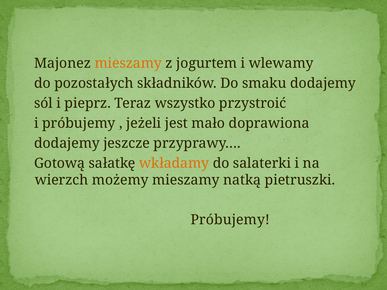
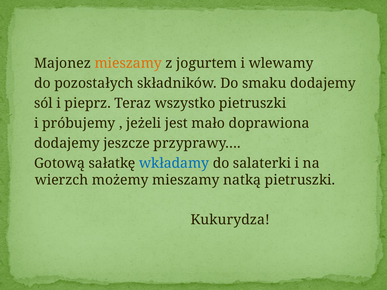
wszystko przystroić: przystroić -> pietruszki
wkładamy colour: orange -> blue
Próbujemy at (230, 220): Próbujemy -> Kukurydza
